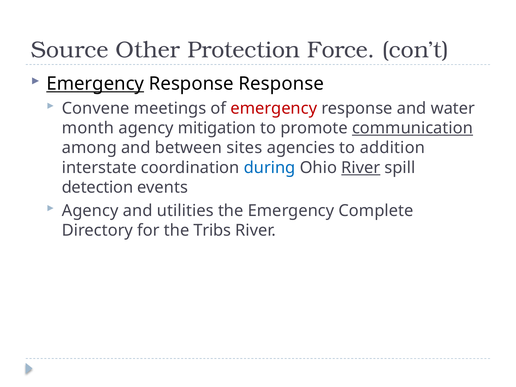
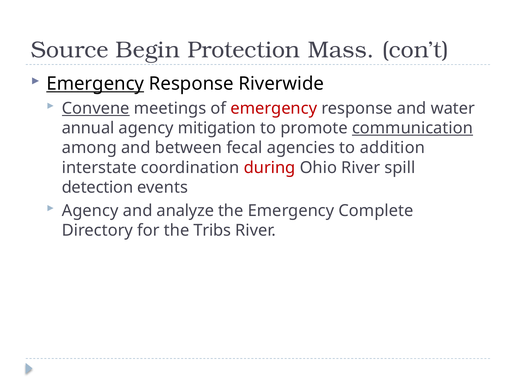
Other: Other -> Begin
Force: Force -> Mass
Response Response: Response -> Riverwide
Convene underline: none -> present
month: month -> annual
sites: sites -> fecal
during colour: blue -> red
River at (361, 168) underline: present -> none
utilities: utilities -> analyze
